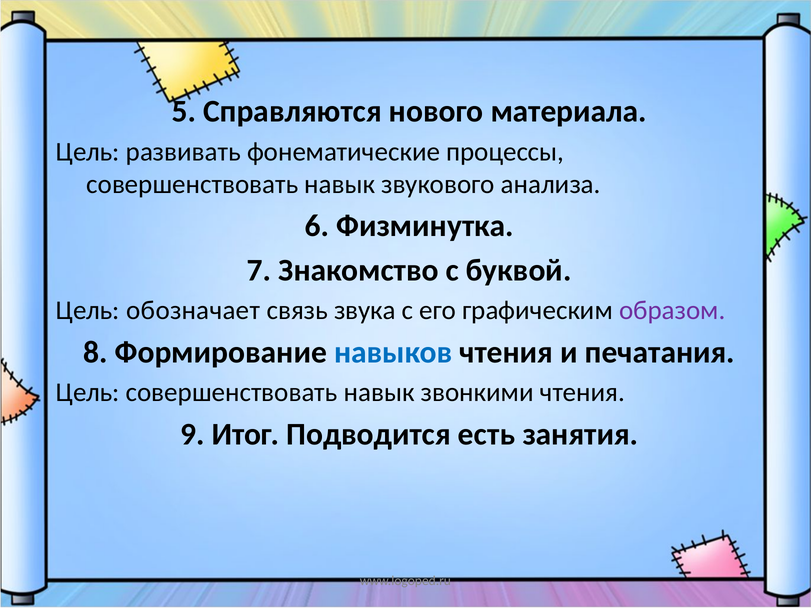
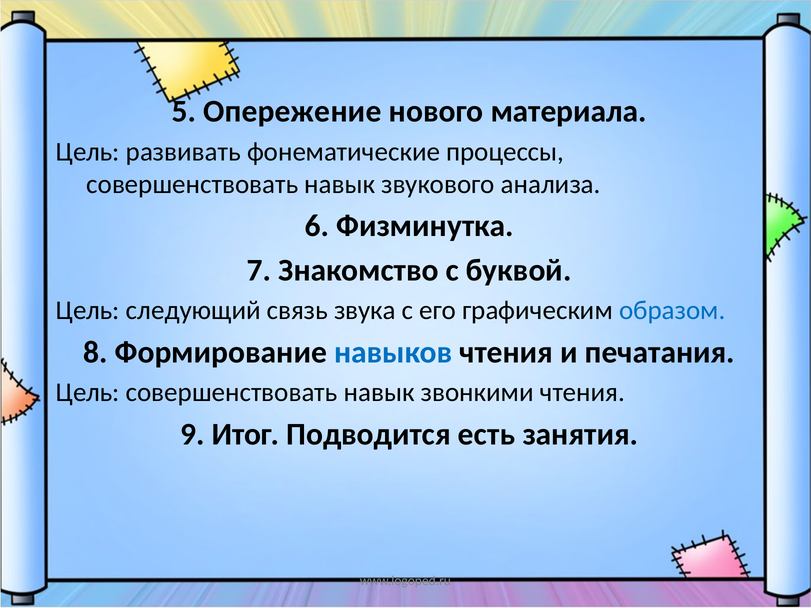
Справляются: Справляются -> Опережение
обозначает: обозначает -> следующий
образом colour: purple -> blue
